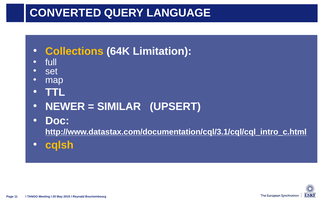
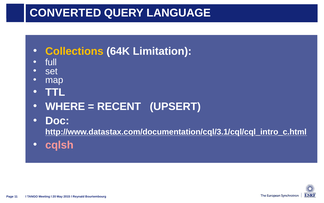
NEWER: NEWER -> WHERE
SIMILAR: SIMILAR -> RECENT
cqlsh colour: yellow -> pink
